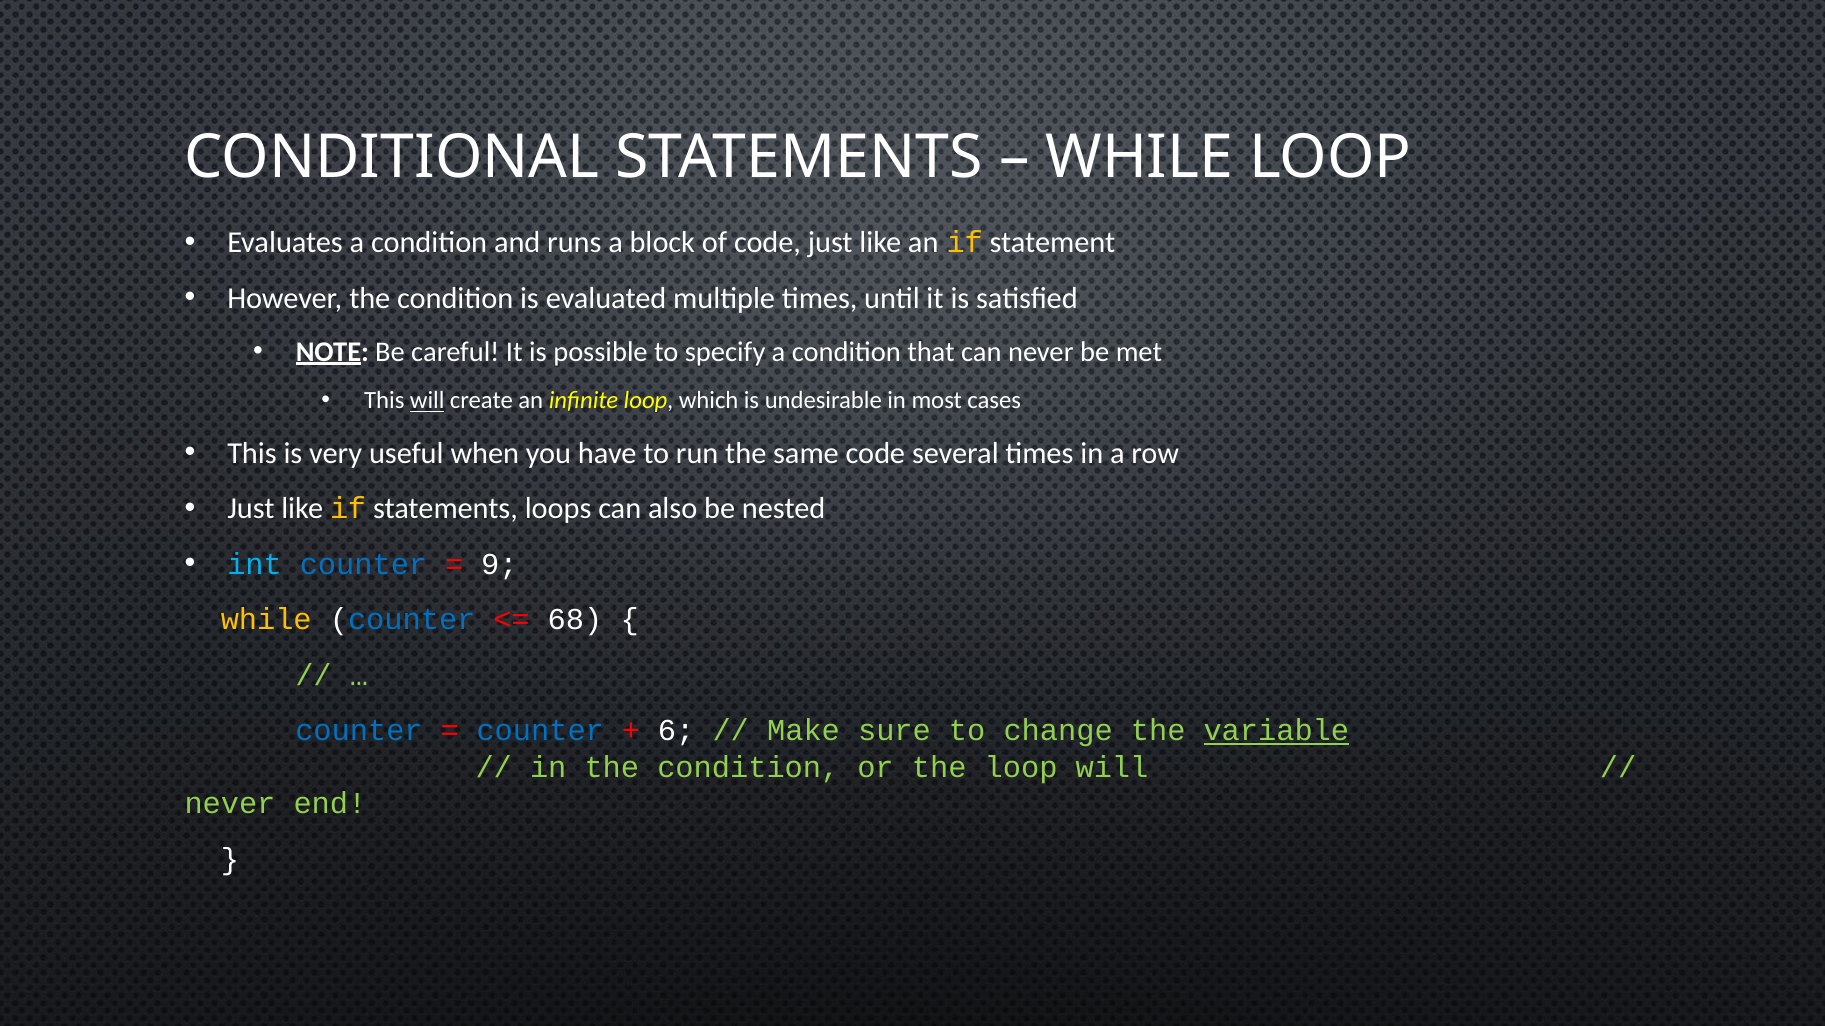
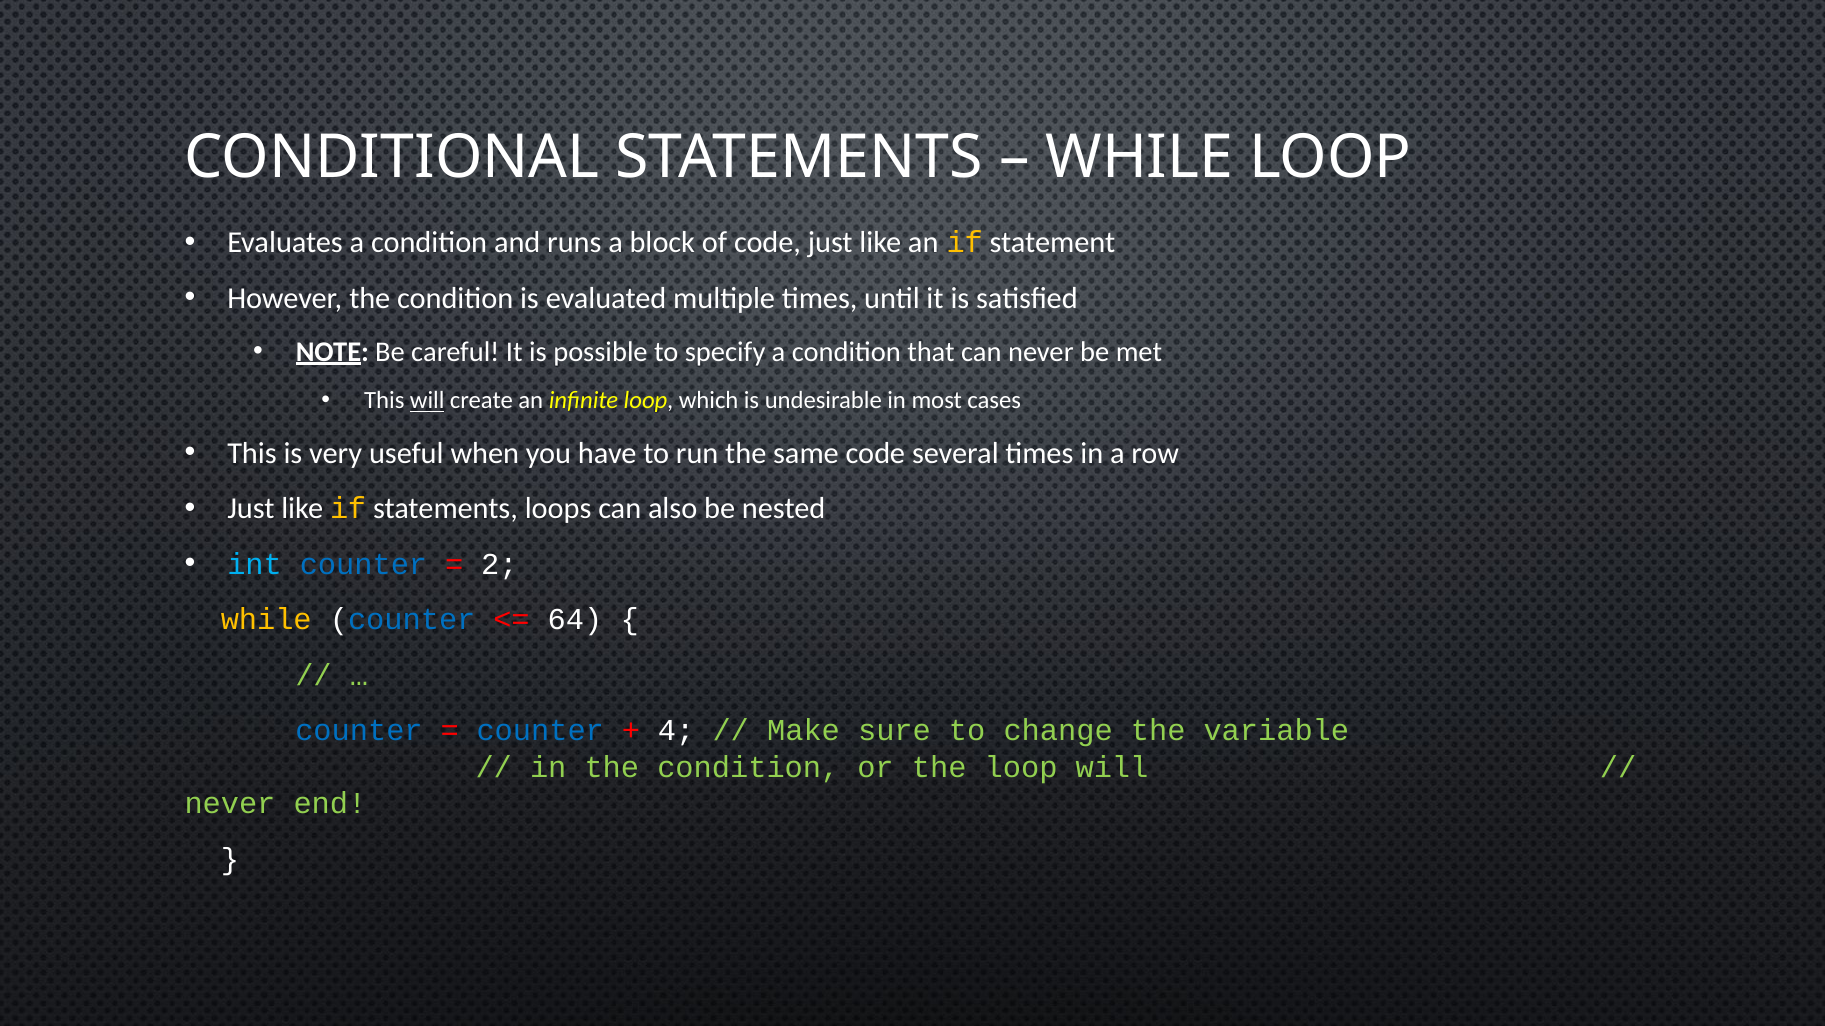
9: 9 -> 2
68: 68 -> 64
6: 6 -> 4
variable underline: present -> none
